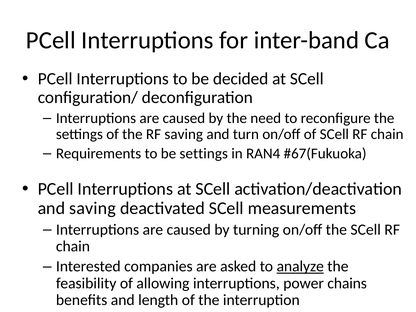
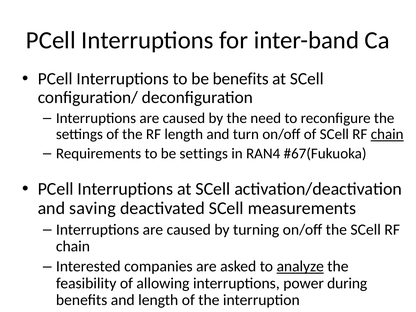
be decided: decided -> benefits
RF saving: saving -> length
chain at (387, 134) underline: none -> present
chains: chains -> during
